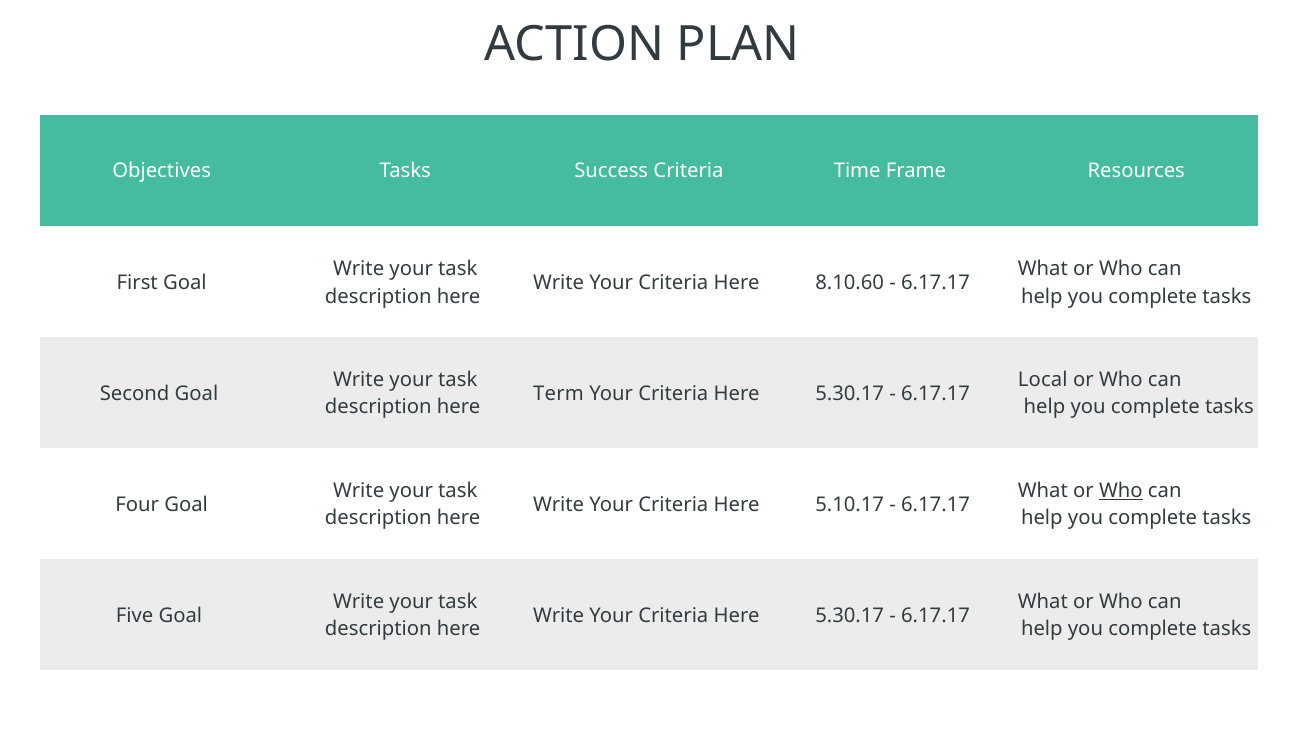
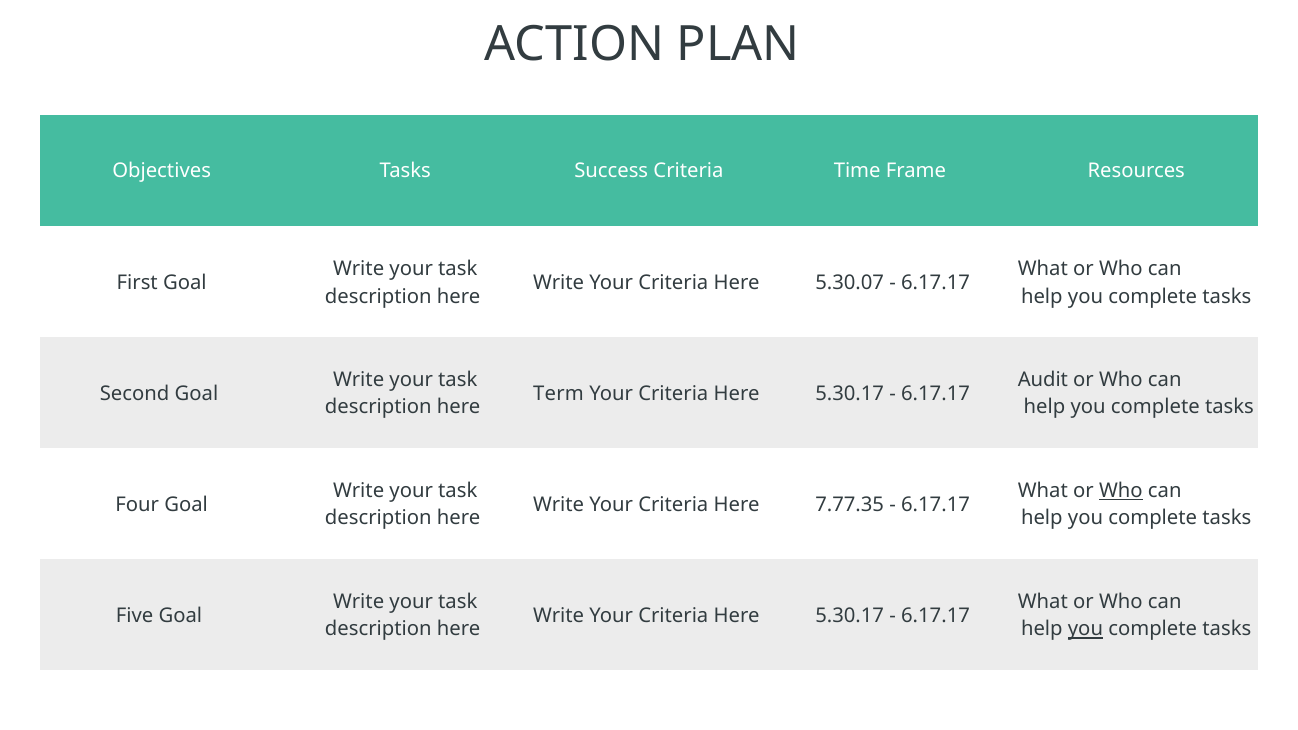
8.10.60: 8.10.60 -> 5.30.07
Local: Local -> Audit
5.10.17: 5.10.17 -> 7.77.35
you at (1085, 629) underline: none -> present
